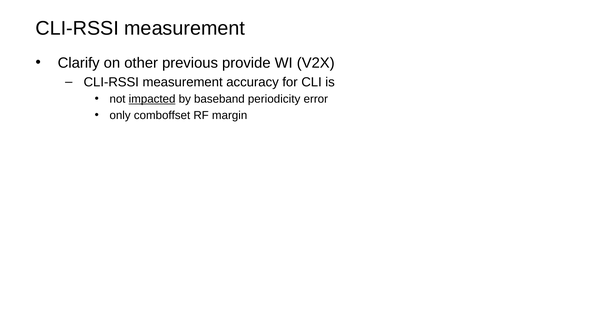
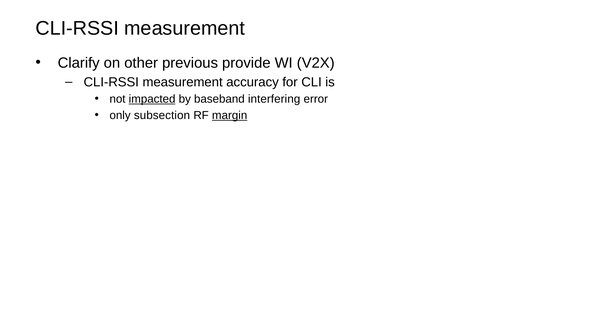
periodicity: periodicity -> interfering
comboffset: comboffset -> subsection
margin underline: none -> present
